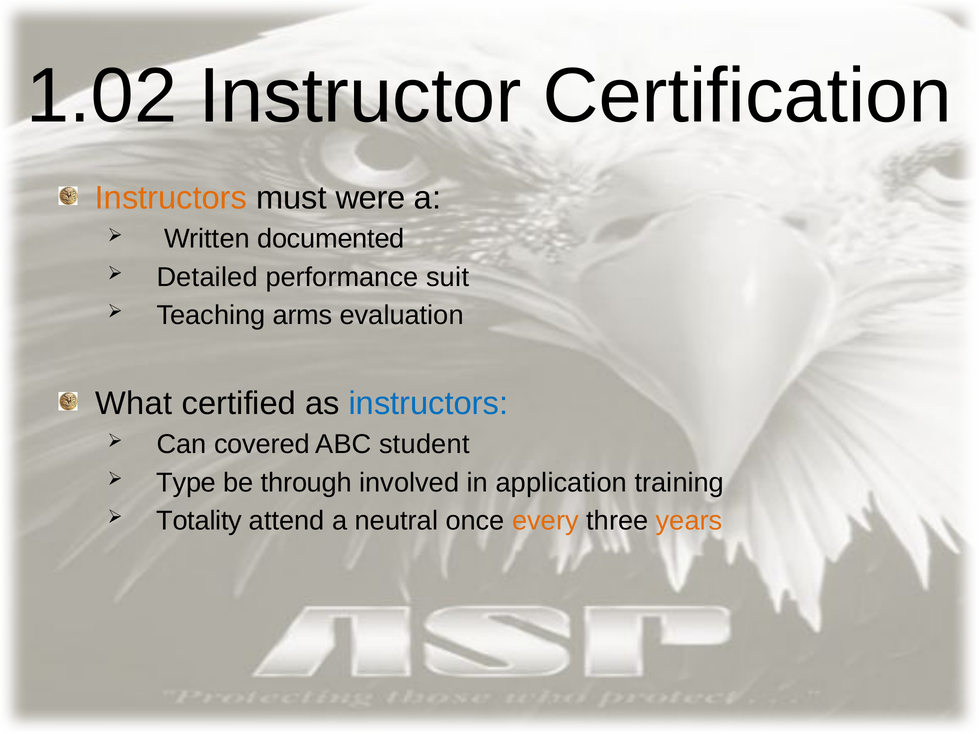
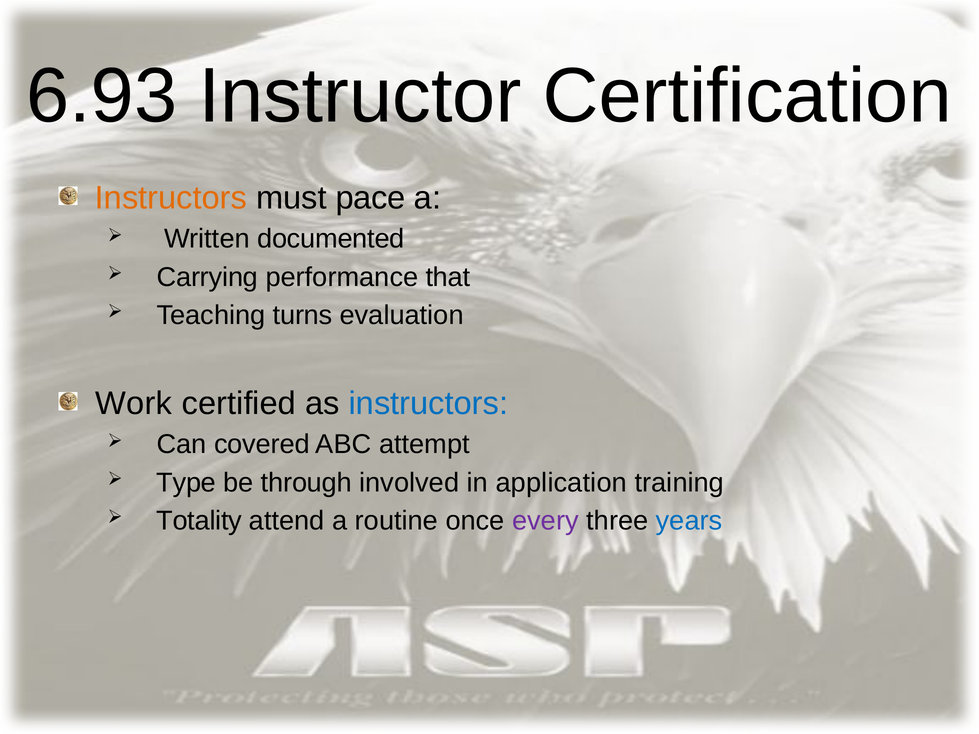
1.02: 1.02 -> 6.93
were: were -> pace
Detailed: Detailed -> Carrying
suit: suit -> that
arms: arms -> turns
What: What -> Work
student: student -> attempt
neutral: neutral -> routine
every colour: orange -> purple
years colour: orange -> blue
